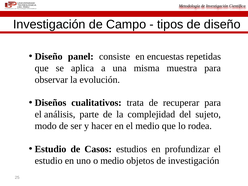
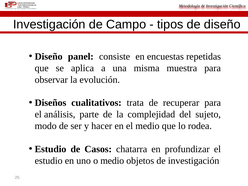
estudios: estudios -> chatarra
